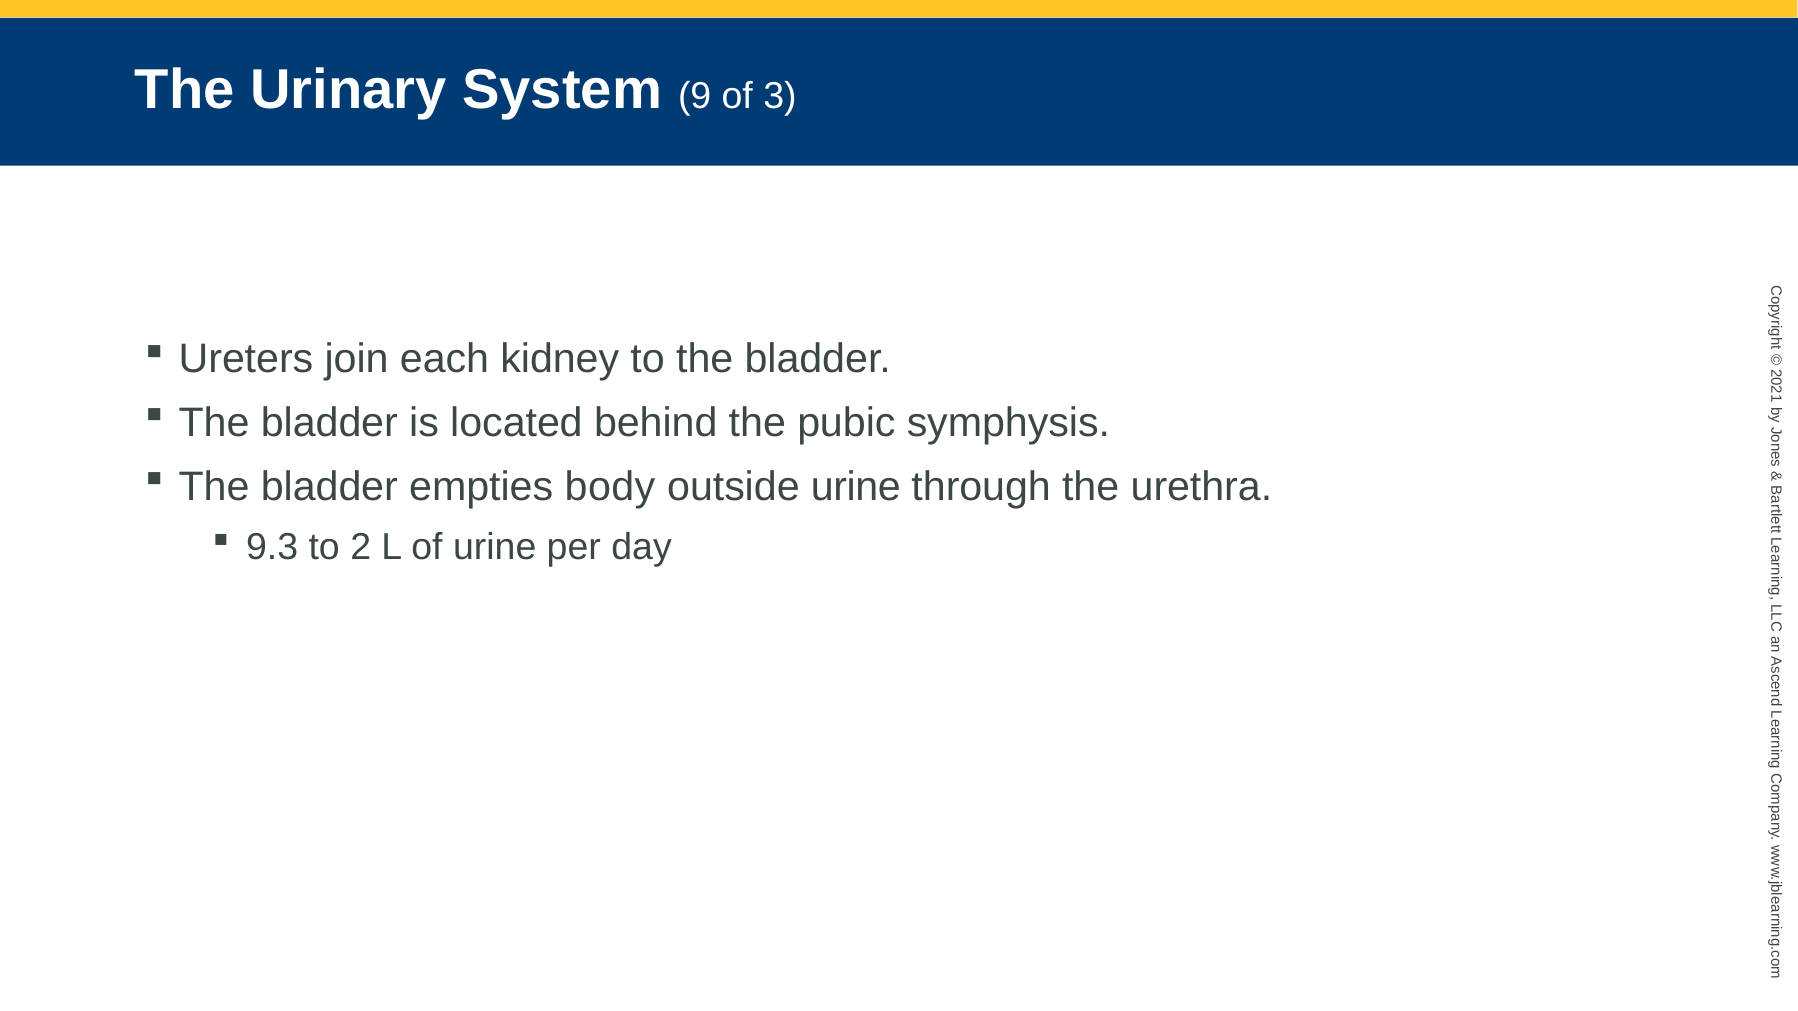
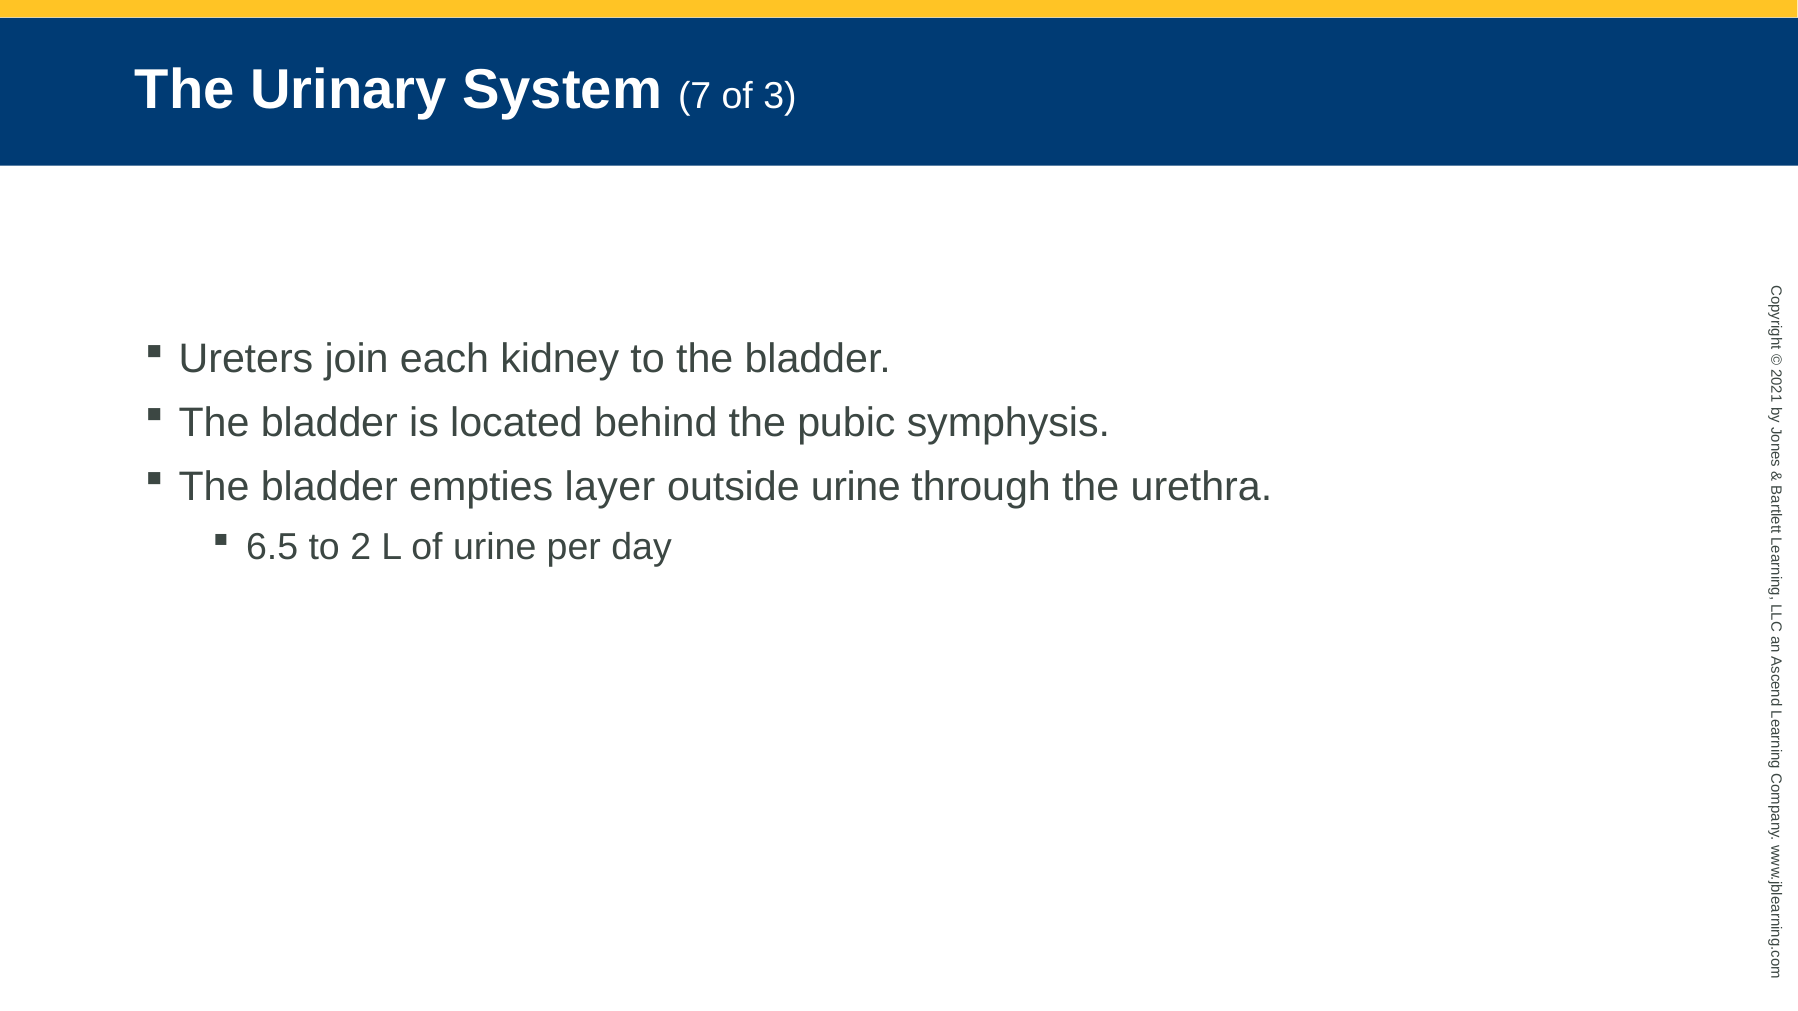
9: 9 -> 7
body: body -> layer
9.3: 9.3 -> 6.5
